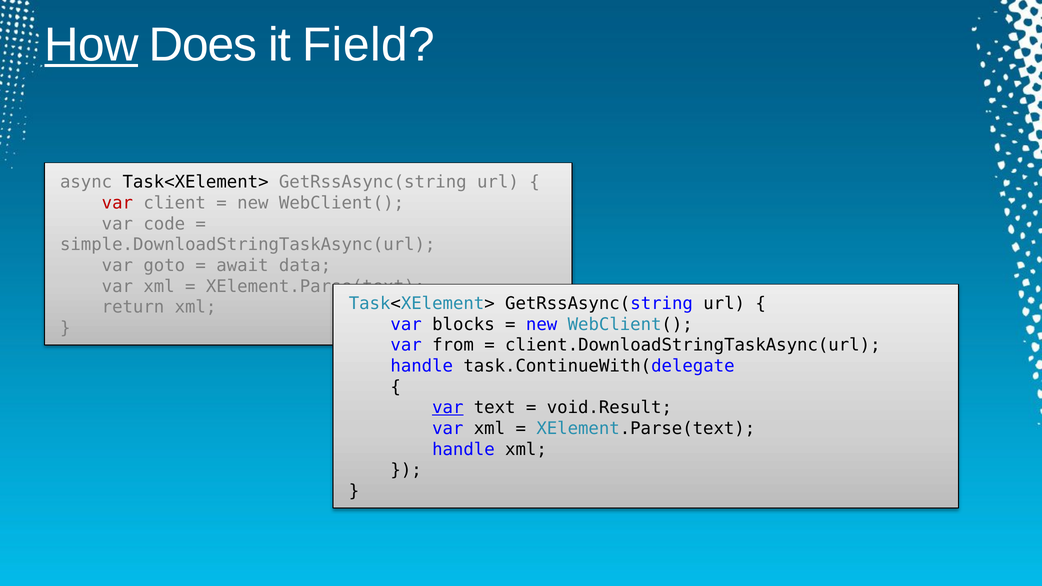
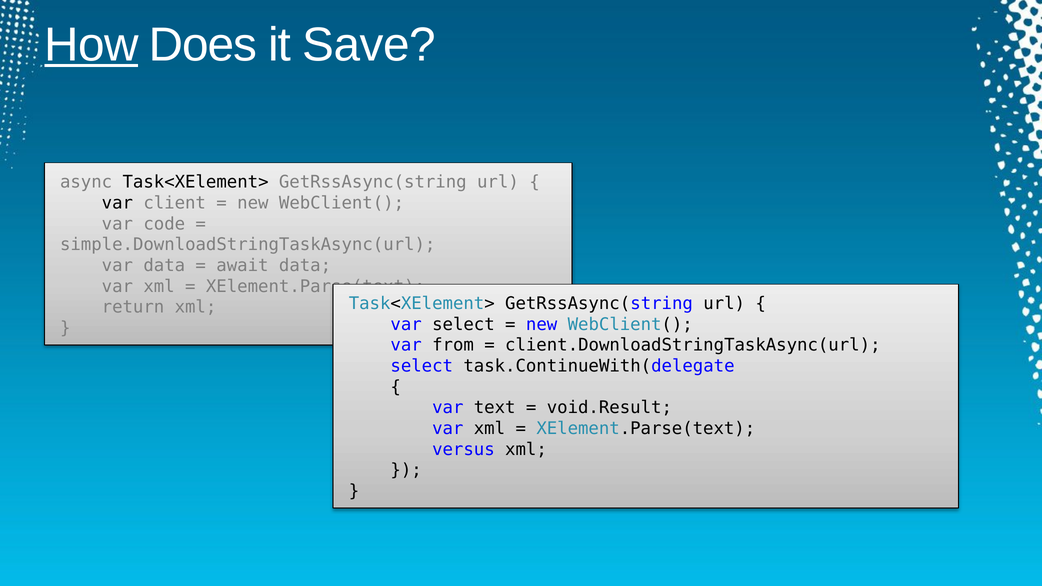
Field: Field -> Save
var at (117, 203) colour: red -> black
var goto: goto -> data
var blocks: blocks -> select
handle at (422, 366): handle -> select
var at (448, 408) underline: present -> none
handle at (463, 450): handle -> versus
